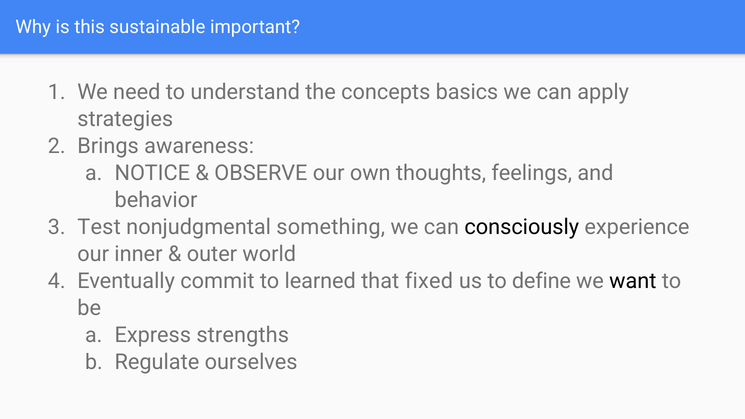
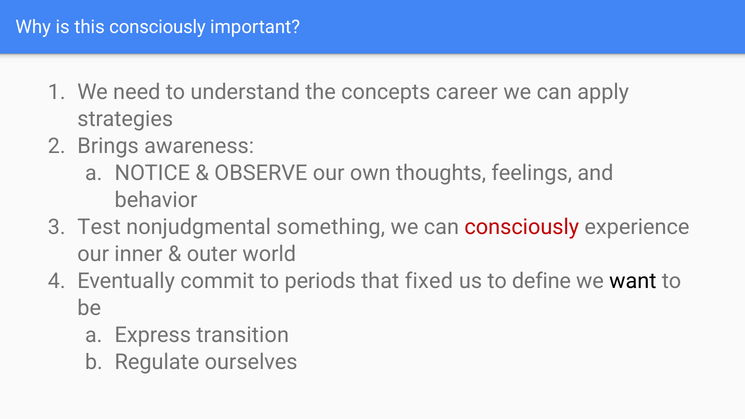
this sustainable: sustainable -> consciously
basics: basics -> career
consciously at (522, 227) colour: black -> red
learned: learned -> periods
strengths: strengths -> transition
